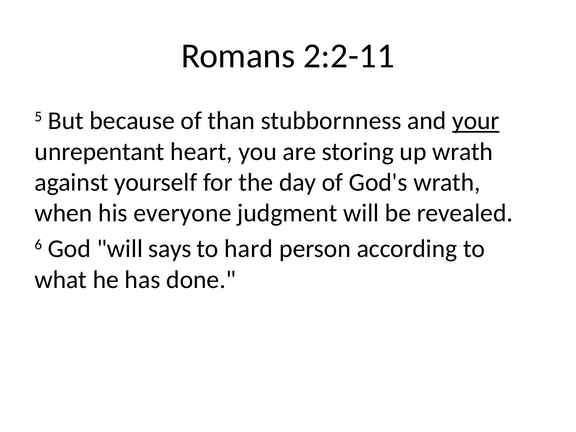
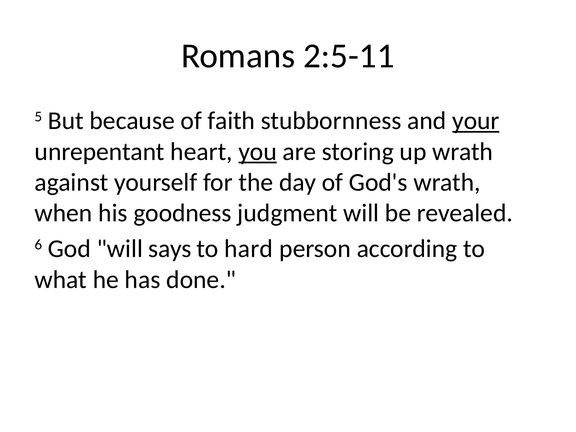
2:2-11: 2:2-11 -> 2:5-11
than: than -> faith
you underline: none -> present
everyone: everyone -> goodness
